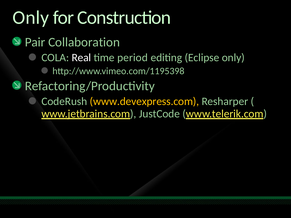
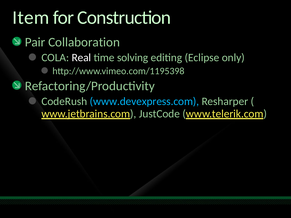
Only at (31, 18): Only -> Item
period: period -> solving
www.devexpress.com colour: yellow -> light blue
